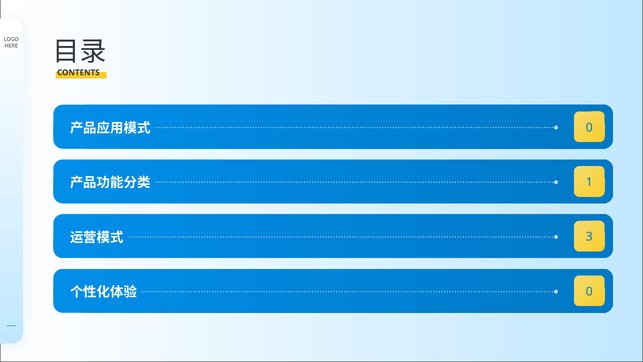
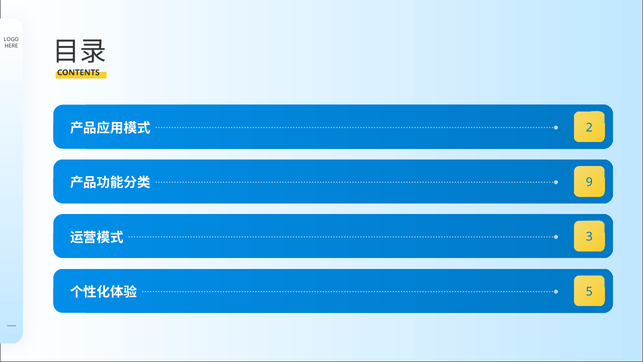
0 at (589, 127): 0 -> 2
1: 1 -> 9
0 at (589, 291): 0 -> 5
